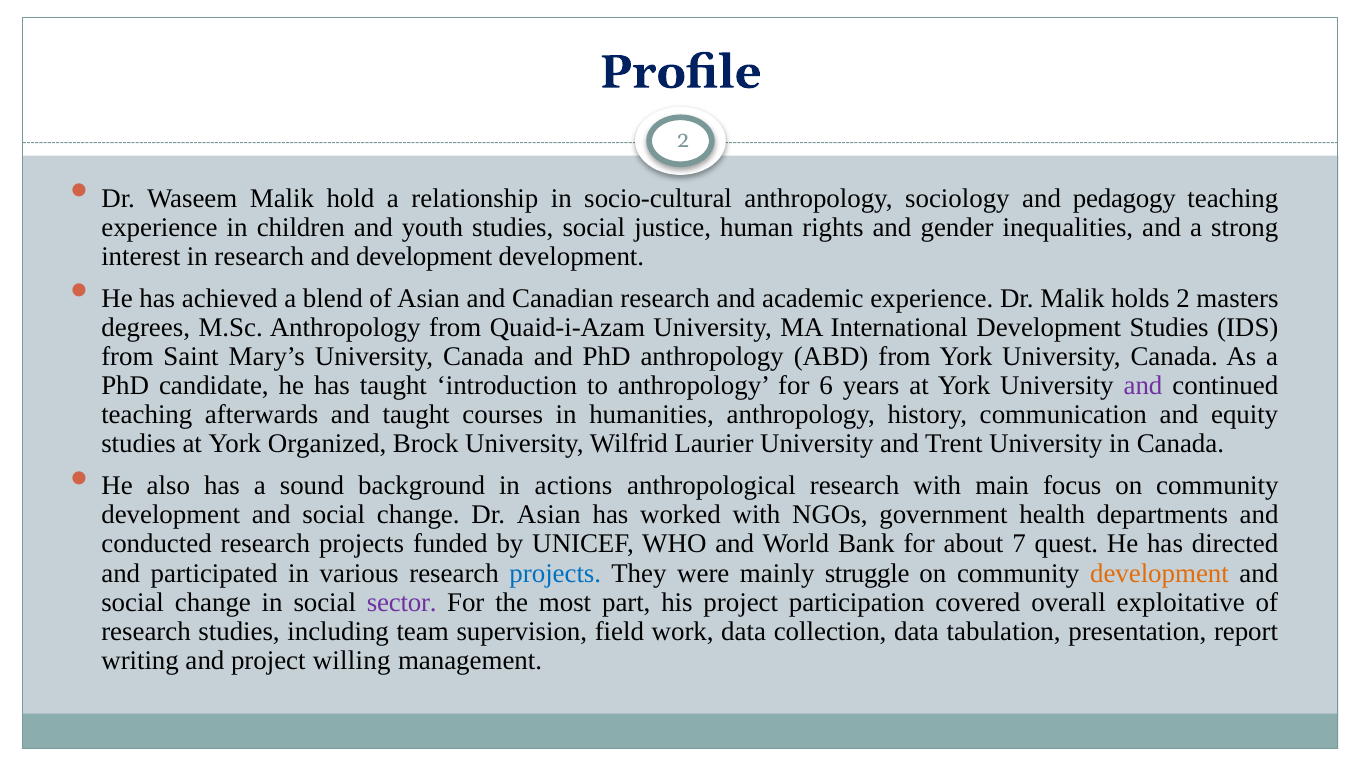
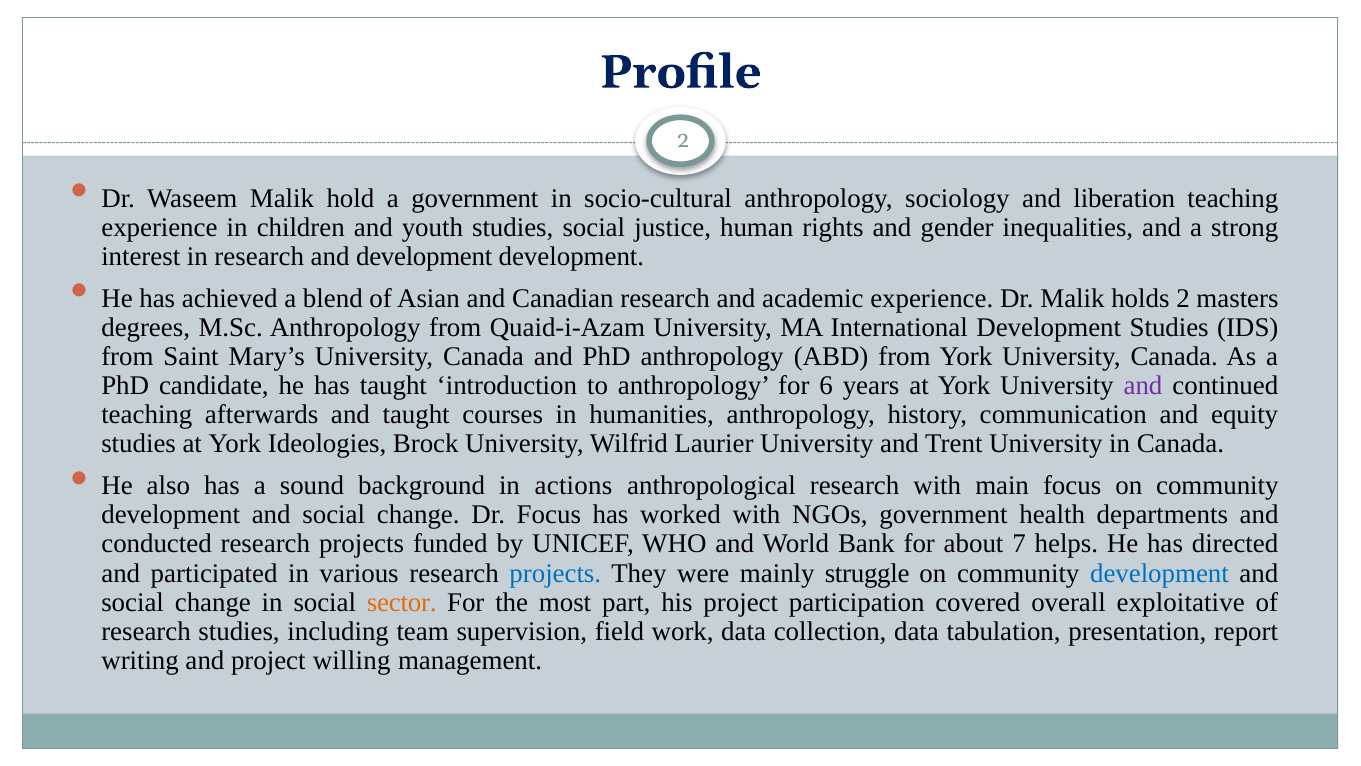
a relationship: relationship -> government
pedagogy: pedagogy -> liberation
Organized: Organized -> Ideologies
Dr Asian: Asian -> Focus
quest: quest -> helps
development at (1159, 573) colour: orange -> blue
sector colour: purple -> orange
